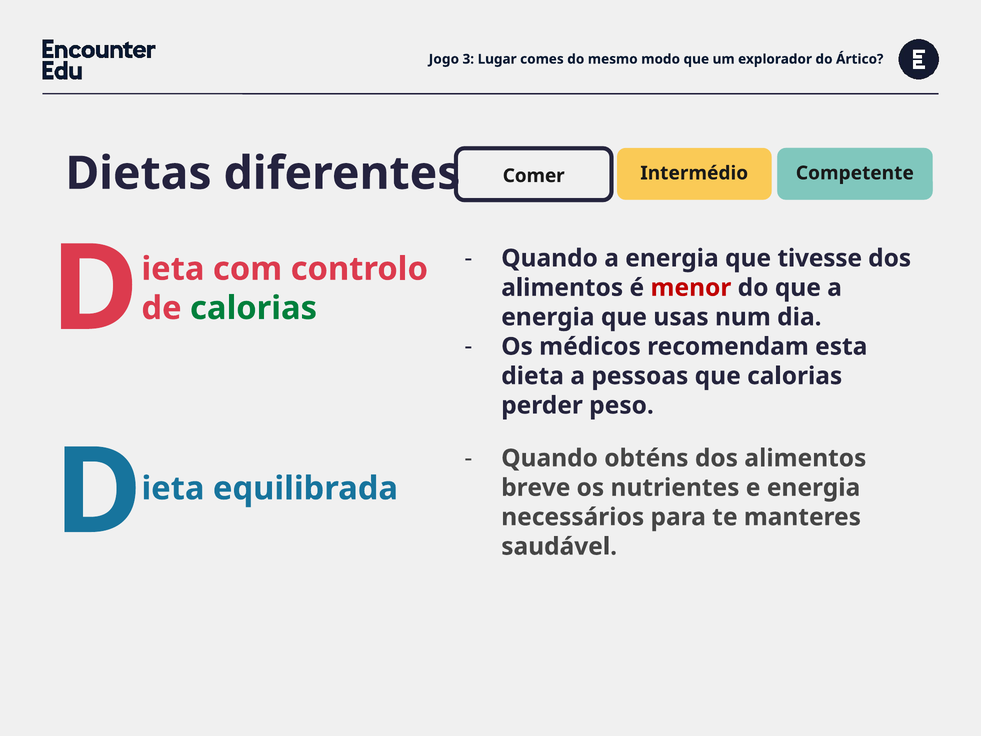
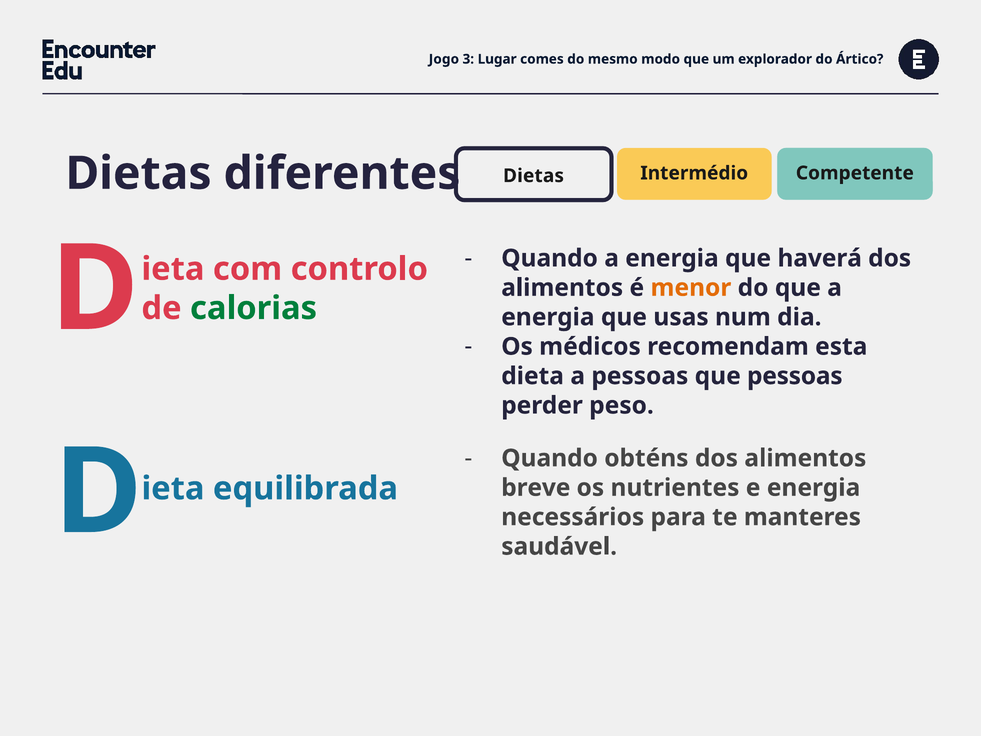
Comer at (534, 176): Comer -> Dietas
tivesse: tivesse -> haverá
menor colour: red -> orange
que calorias: calorias -> pessoas
